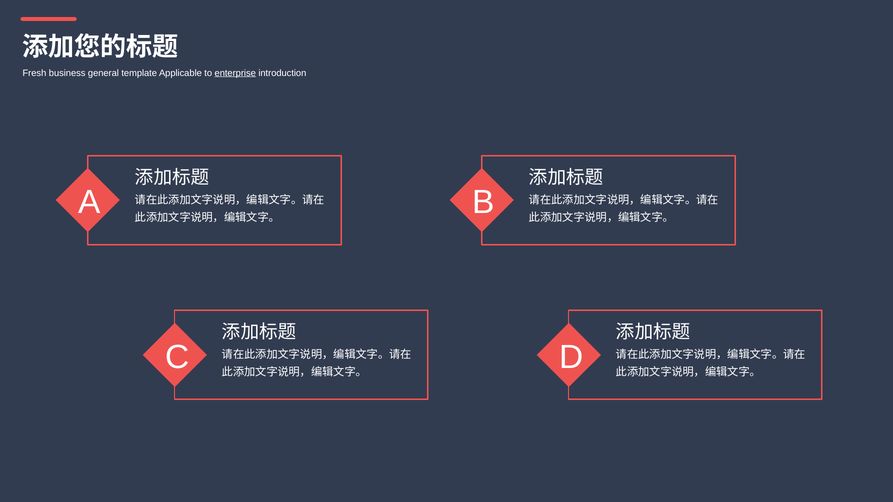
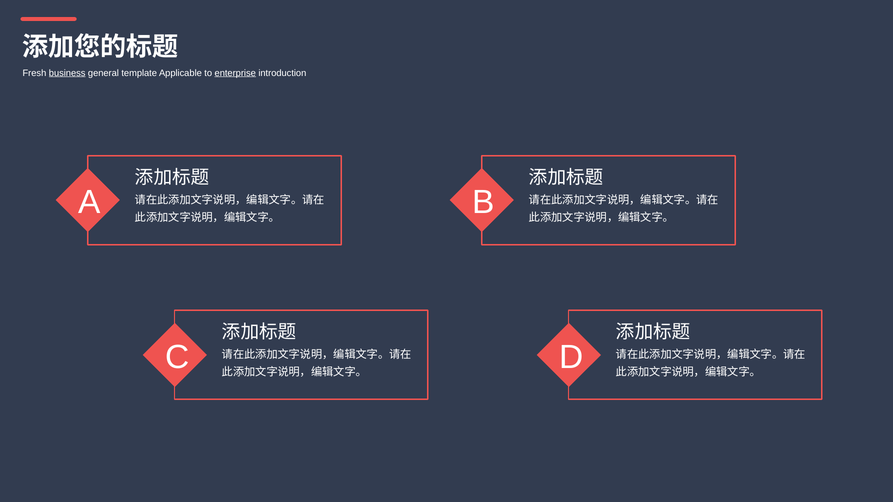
business underline: none -> present
